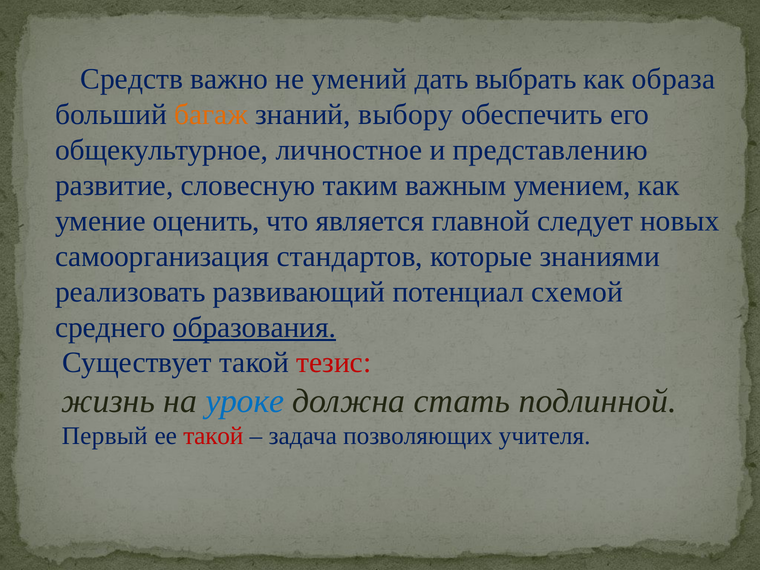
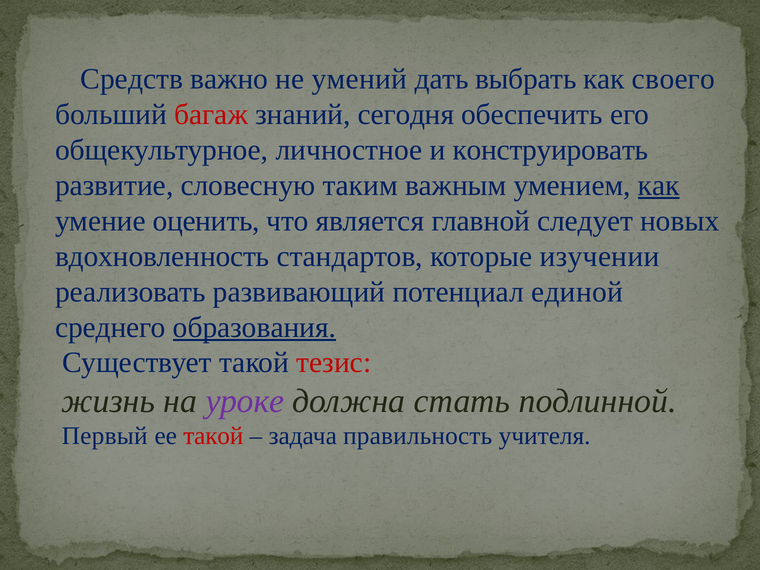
образа: образа -> своего
багаж colour: orange -> red
выбору: выбору -> сегодня
представлению: представлению -> конструировать
как at (659, 185) underline: none -> present
самоорганизация: самоорганизация -> вдохновленность
знаниями: знаниями -> изучении
схемой: схемой -> единой
уроке colour: blue -> purple
позволяющих: позволяющих -> правильность
